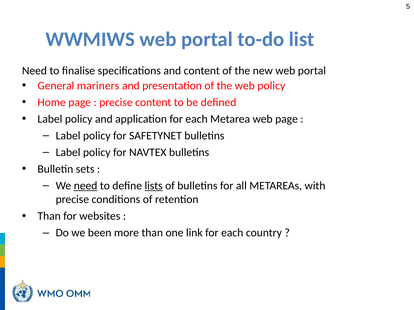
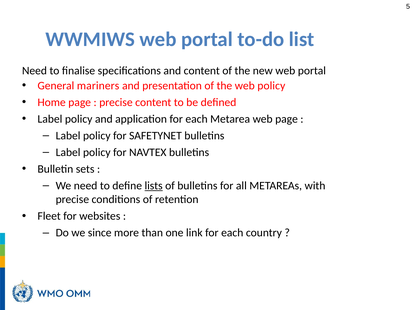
need at (86, 186) underline: present -> none
Than at (49, 217): Than -> Fleet
been: been -> since
